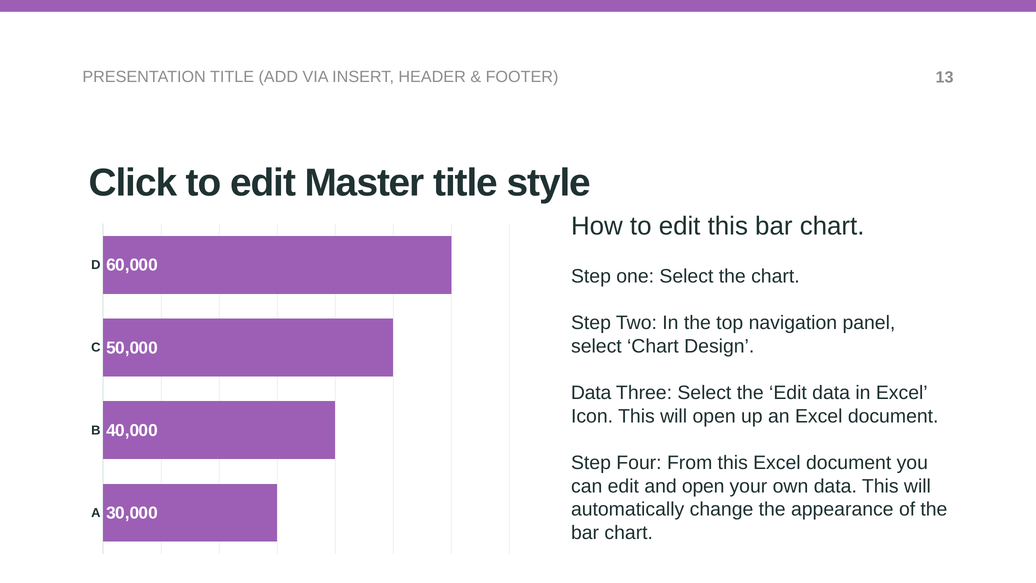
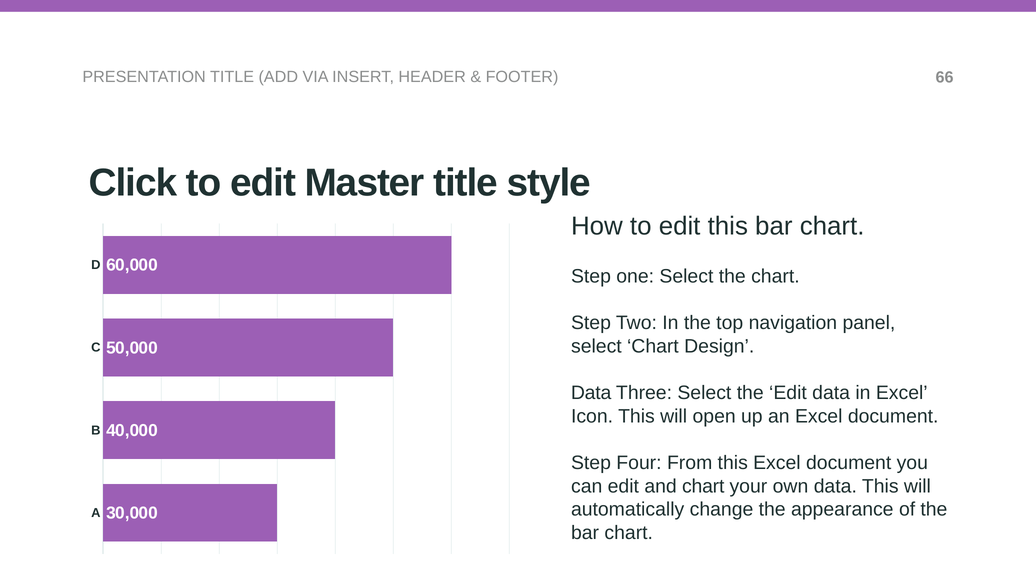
13: 13 -> 66
and open: open -> chart
